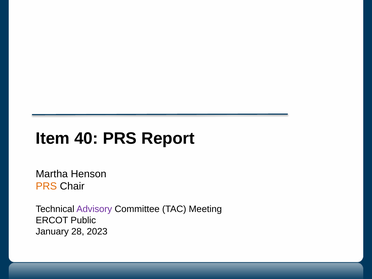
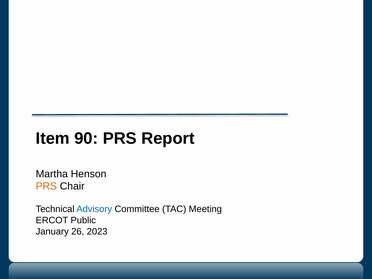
40: 40 -> 90
Advisory colour: purple -> blue
28: 28 -> 26
